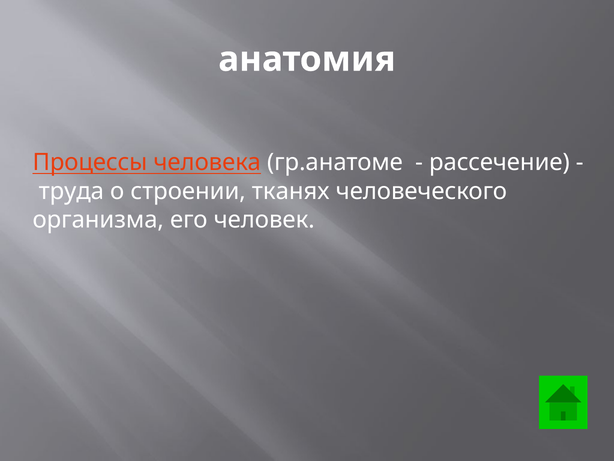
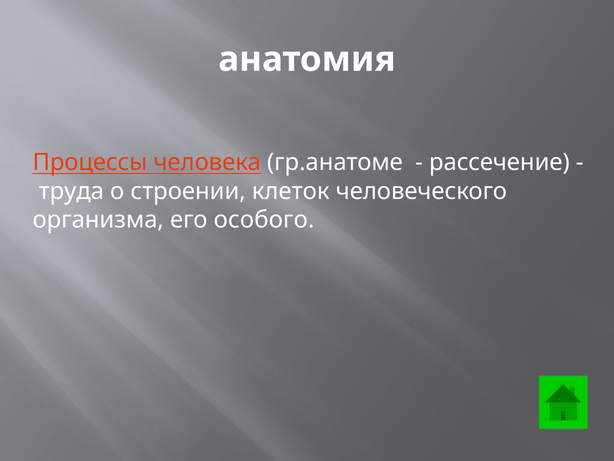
тканях: тканях -> клеток
человек: человек -> особого
